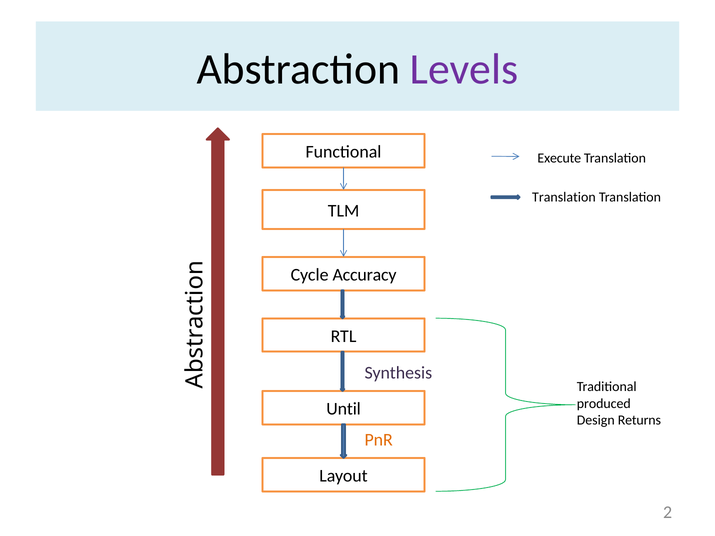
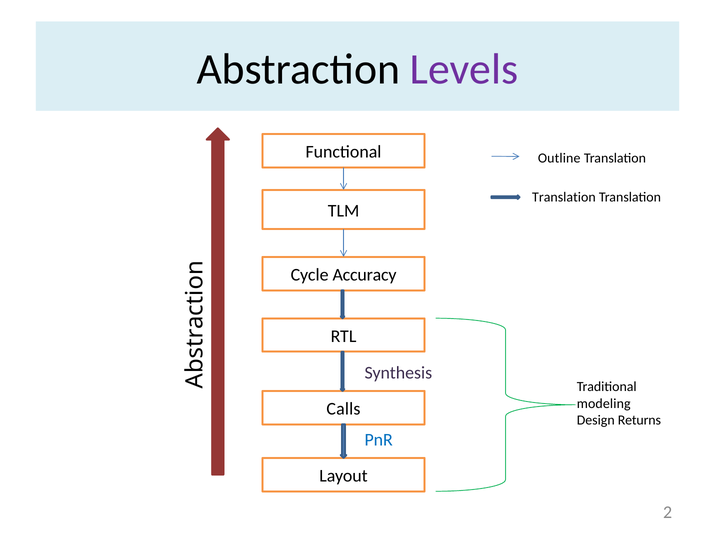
Execute: Execute -> Outline
produced: produced -> modeling
Until: Until -> Calls
PnR colour: orange -> blue
